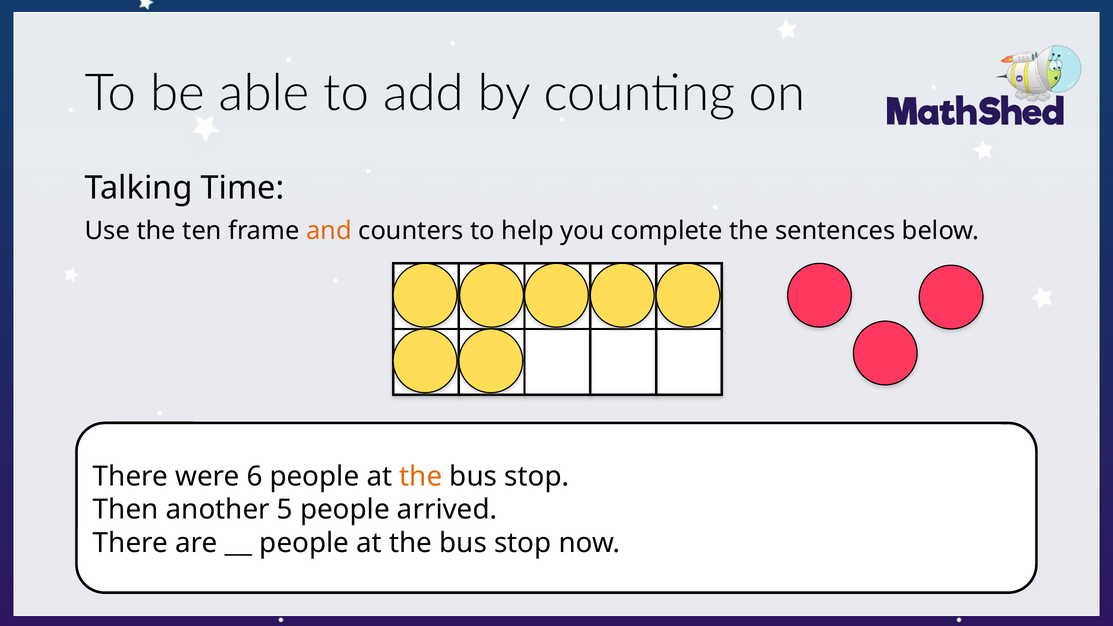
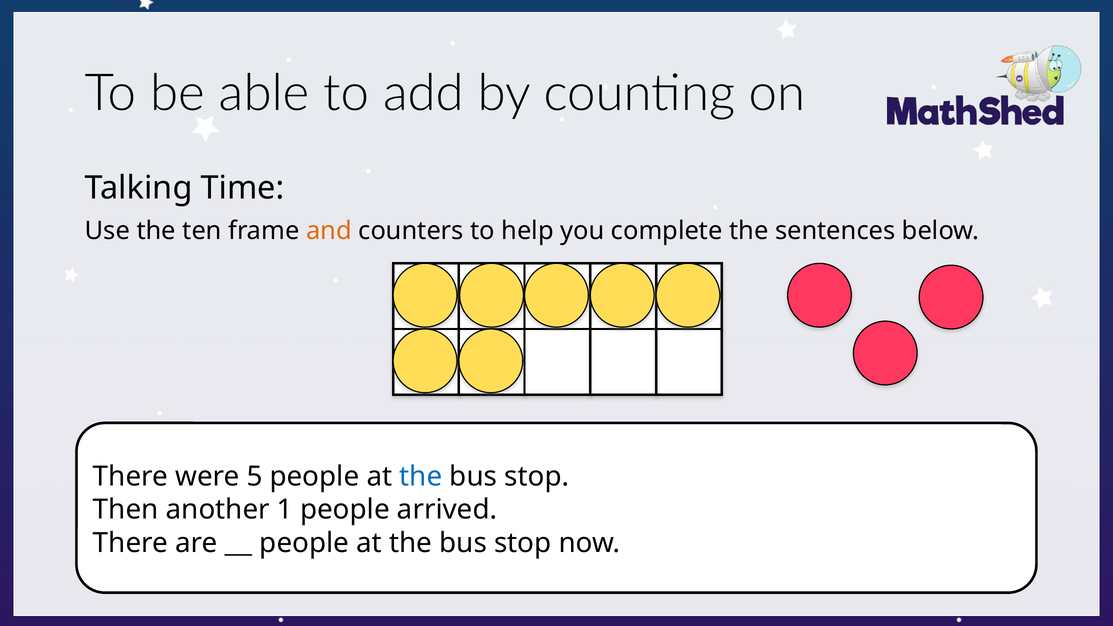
6: 6 -> 5
the at (421, 476) colour: orange -> blue
5: 5 -> 1
